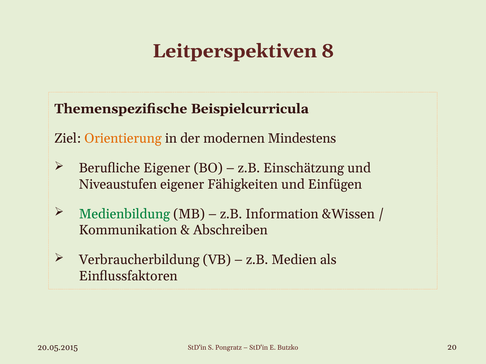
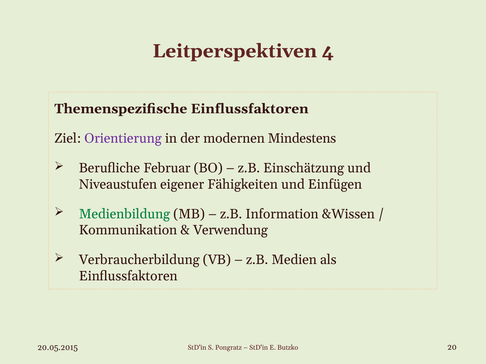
8: 8 -> 4
Themenspezifische Beispielcurricula: Beispielcurricula -> Einflussfaktoren
Orientierung colour: orange -> purple
Berufliche Eigener: Eigener -> Februar
Abschreiben: Abschreiben -> Verwendung
